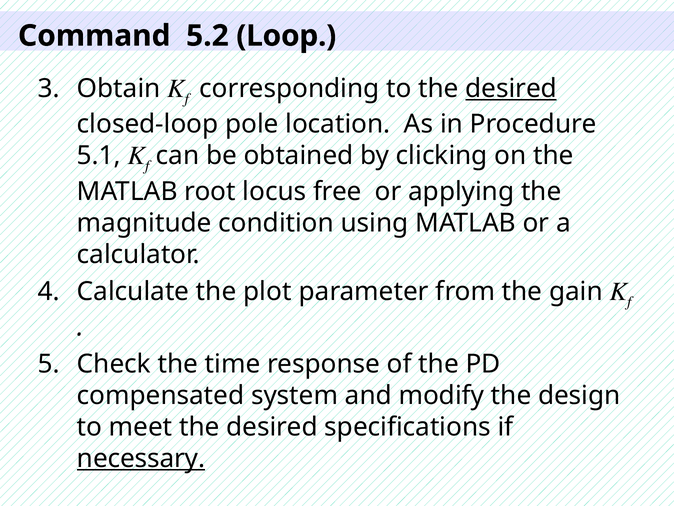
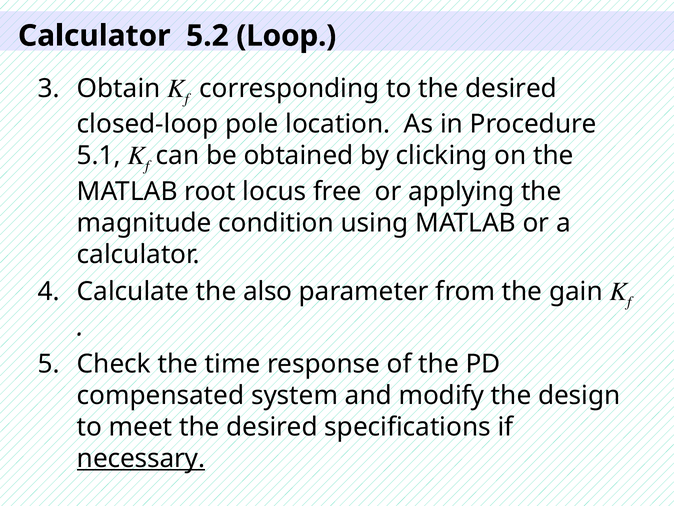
Command at (94, 36): Command -> Calculator
desired at (511, 88) underline: present -> none
plot: plot -> also
